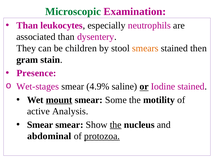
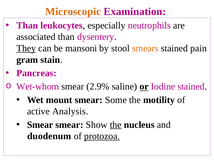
Microscopic colour: green -> orange
They underline: none -> present
children: children -> mansoni
then: then -> pain
Presence: Presence -> Pancreas
Wet-stages: Wet-stages -> Wet-whom
4.9%: 4.9% -> 2.9%
mount underline: present -> none
abdominal: abdominal -> duodenum
